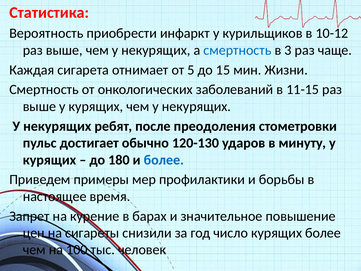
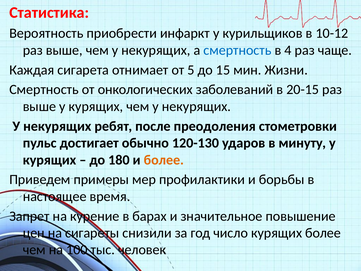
3: 3 -> 4
11-15: 11-15 -> 20-15
более at (164, 160) colour: blue -> orange
